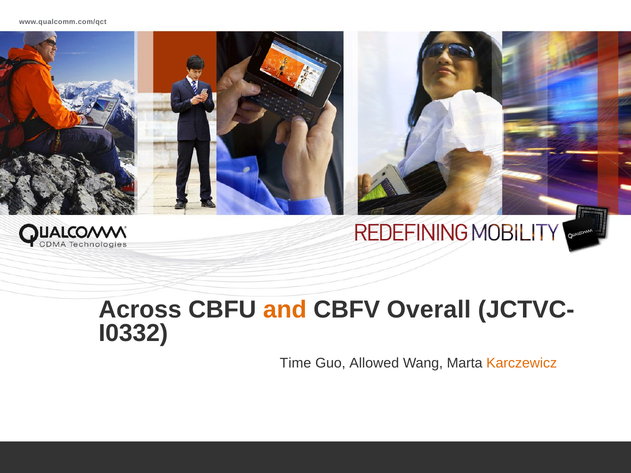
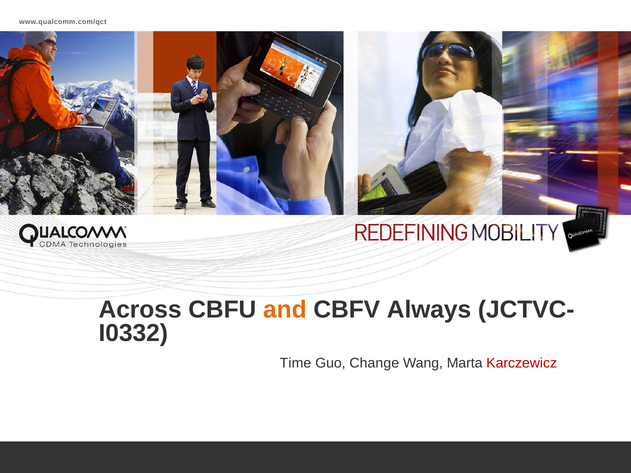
Overall: Overall -> Always
Allowed: Allowed -> Change
Karczewicz colour: orange -> red
